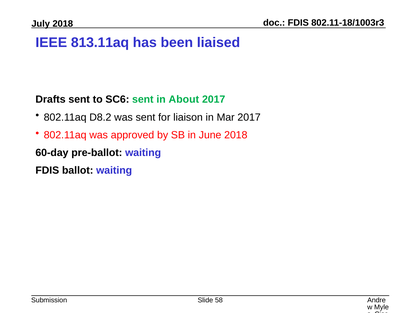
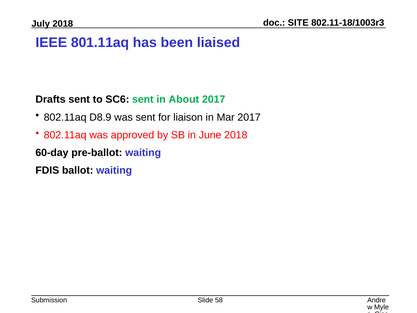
FDIS at (298, 23): FDIS -> SITE
813.11aq: 813.11aq -> 801.11aq
D8.2: D8.2 -> D8.9
